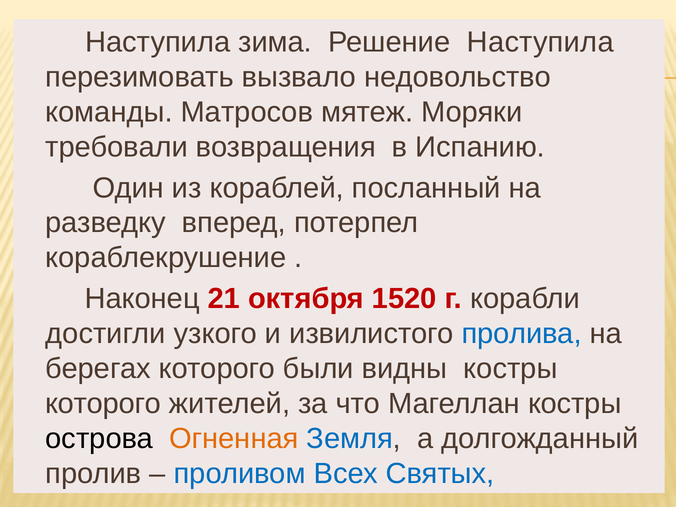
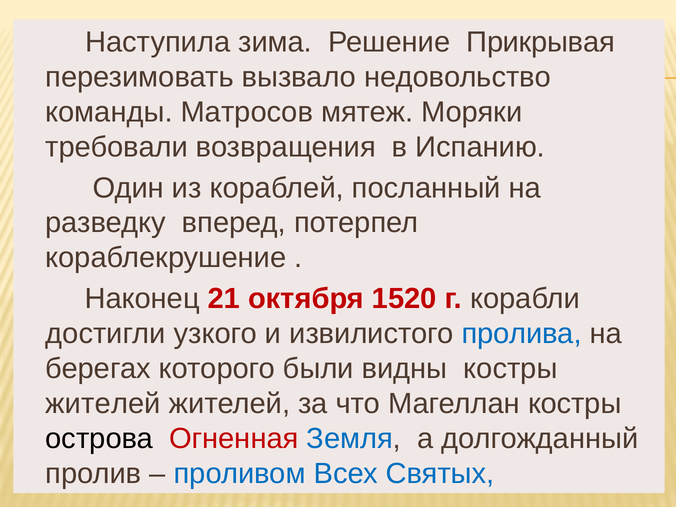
Решение Наступила: Наступила -> Прикрывая
которого at (103, 404): которого -> жителей
Огненная colour: orange -> red
